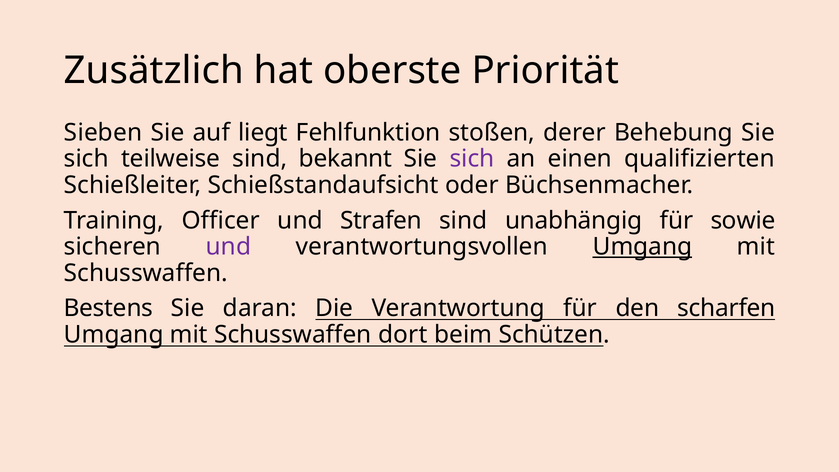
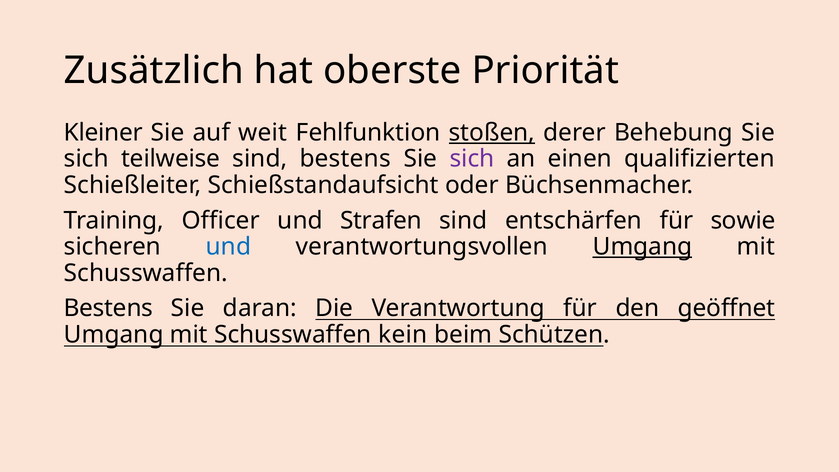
Sieben: Sieben -> Kleiner
liegt: liegt -> weit
stoßen underline: none -> present
sind bekannt: bekannt -> bestens
unabhängig: unabhängig -> entschärfen
und at (229, 247) colour: purple -> blue
scharfen: scharfen -> geöffnet
dort: dort -> kein
